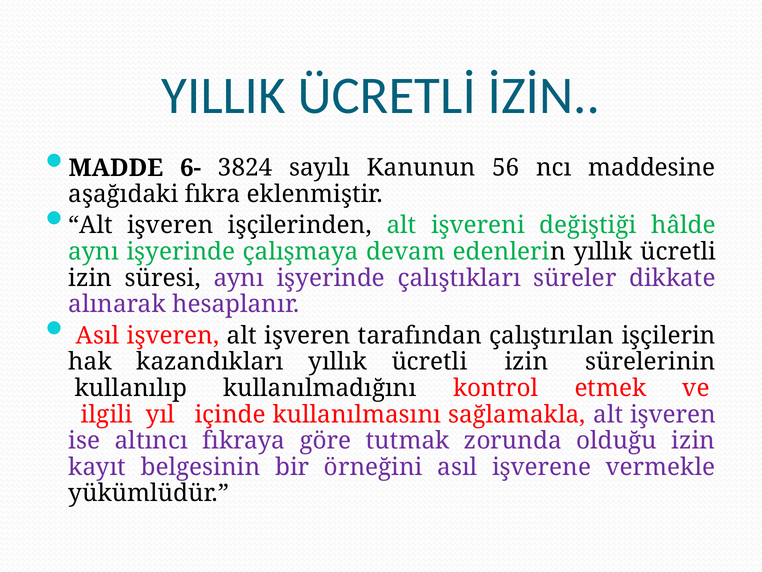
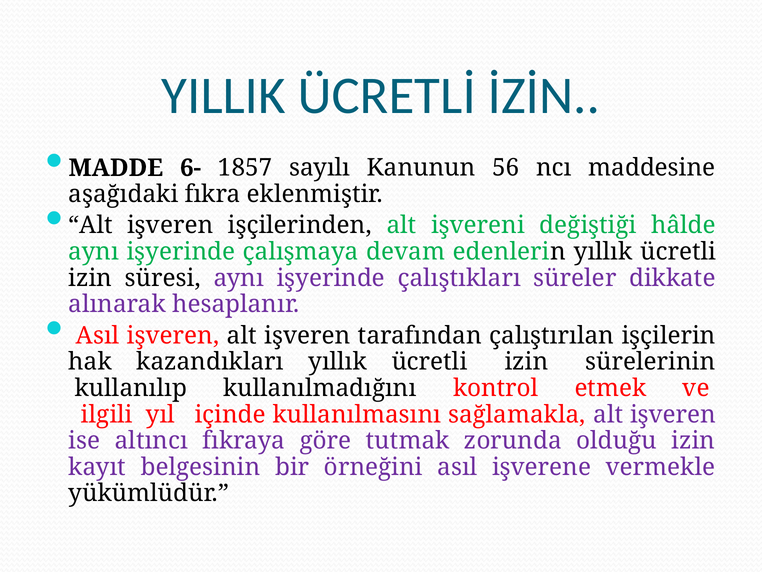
3824: 3824 -> 1857
